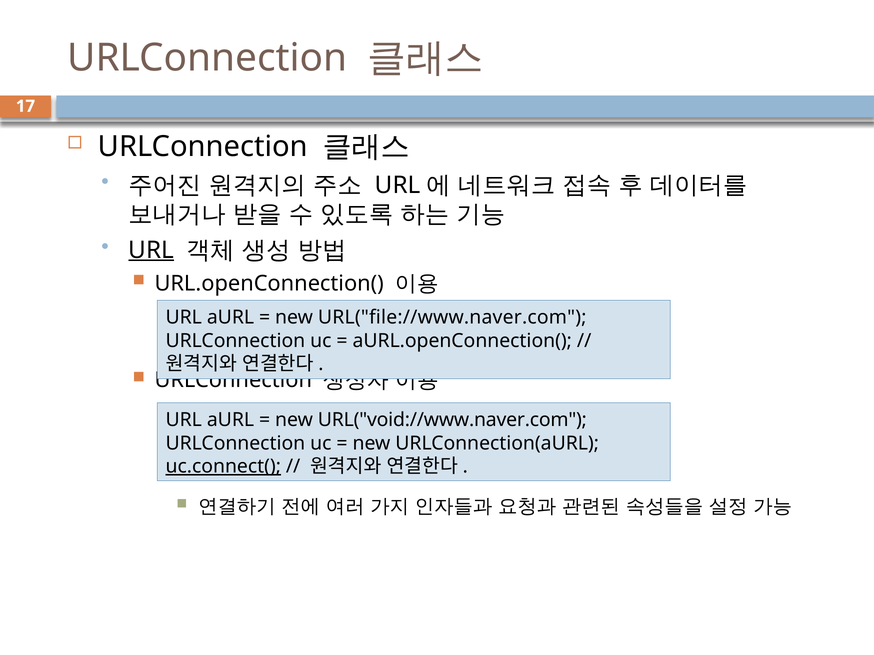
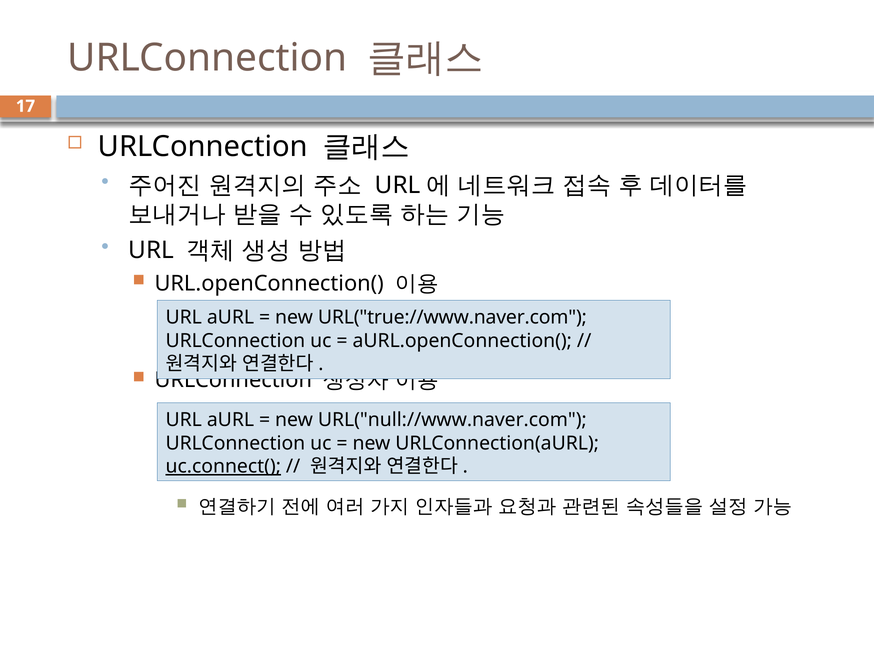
URL at (151, 250) underline: present -> none
URL("file://www.naver.com: URL("file://www.naver.com -> URL("true://www.naver.com
URL("void://www.naver.com: URL("void://www.naver.com -> URL("null://www.naver.com
